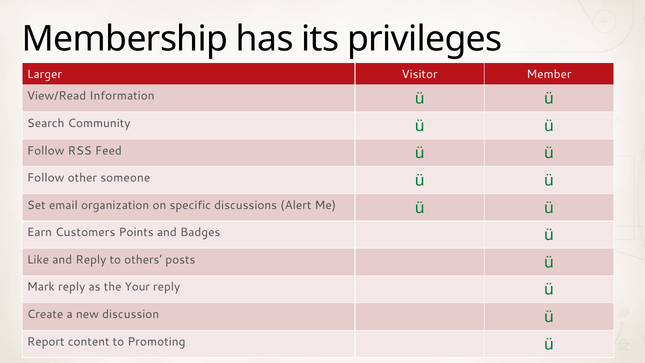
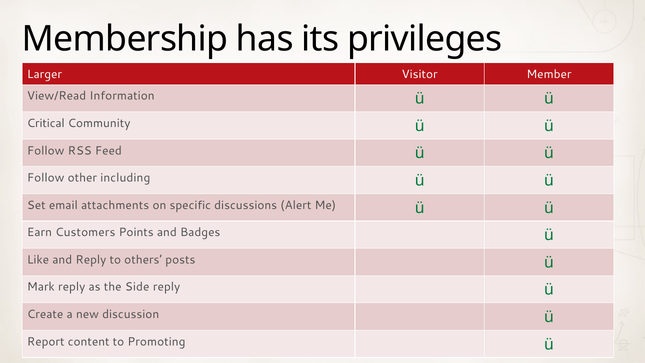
Search: Search -> Critical
someone: someone -> including
organization: organization -> attachments
Your: Your -> Side
